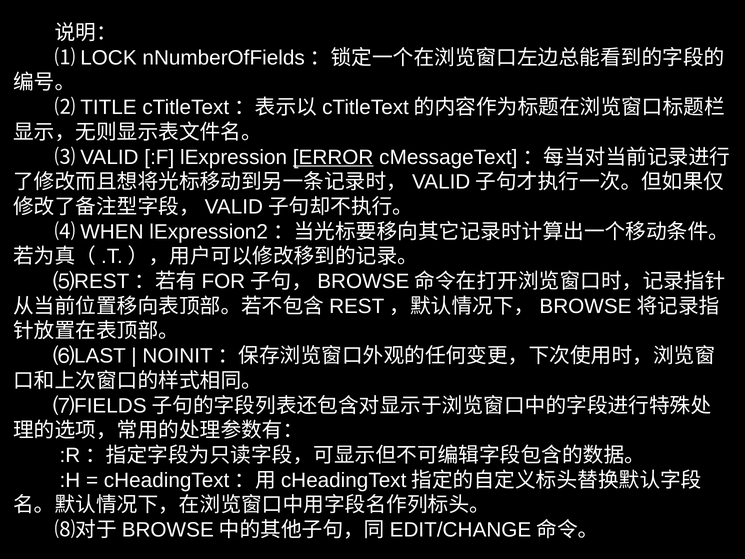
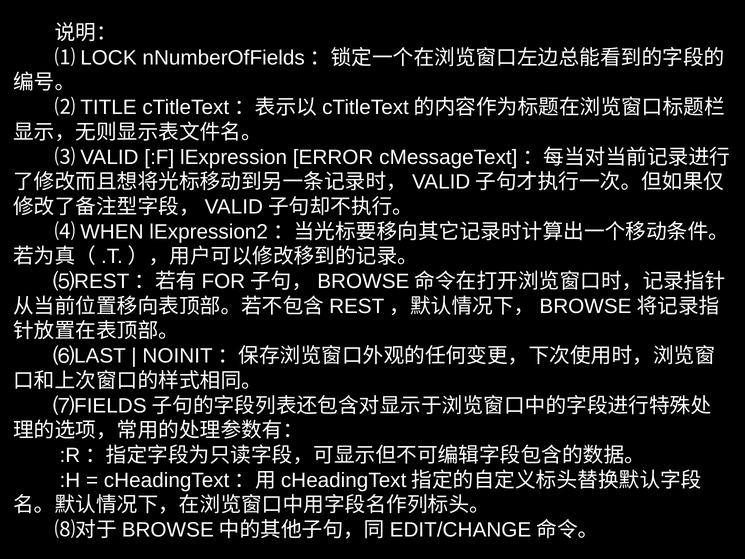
ERROR underline: present -> none
